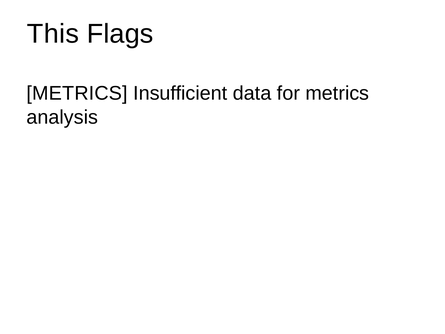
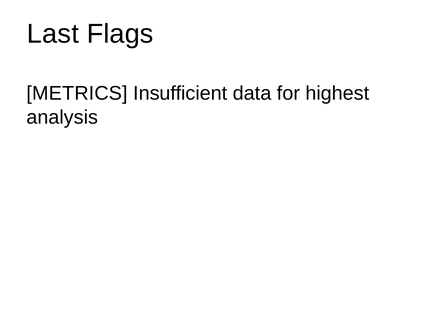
This: This -> Last
for metrics: metrics -> highest
